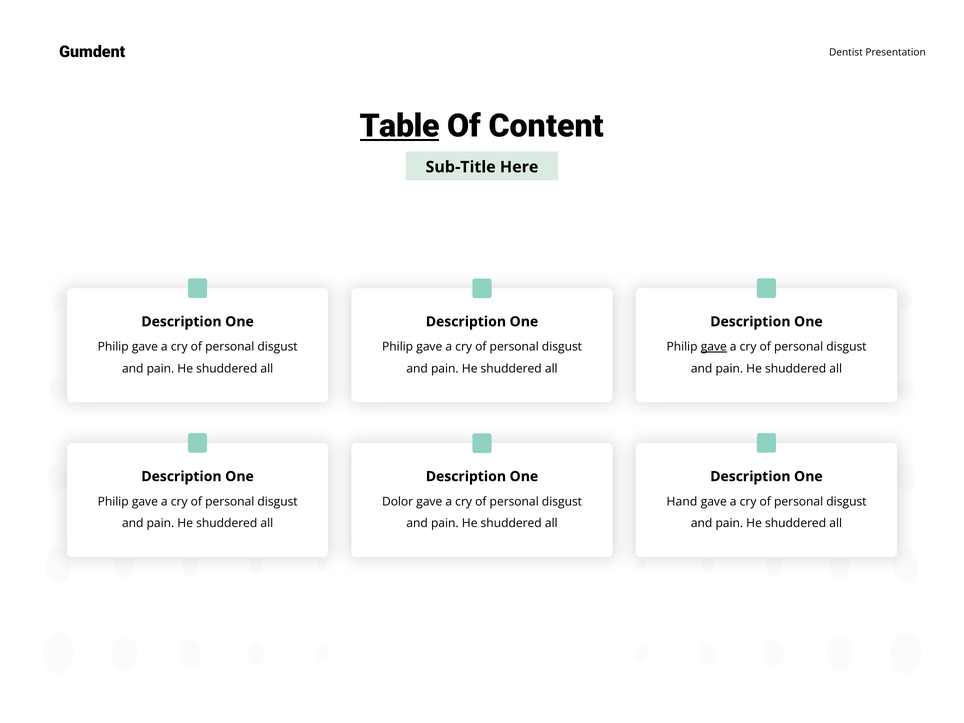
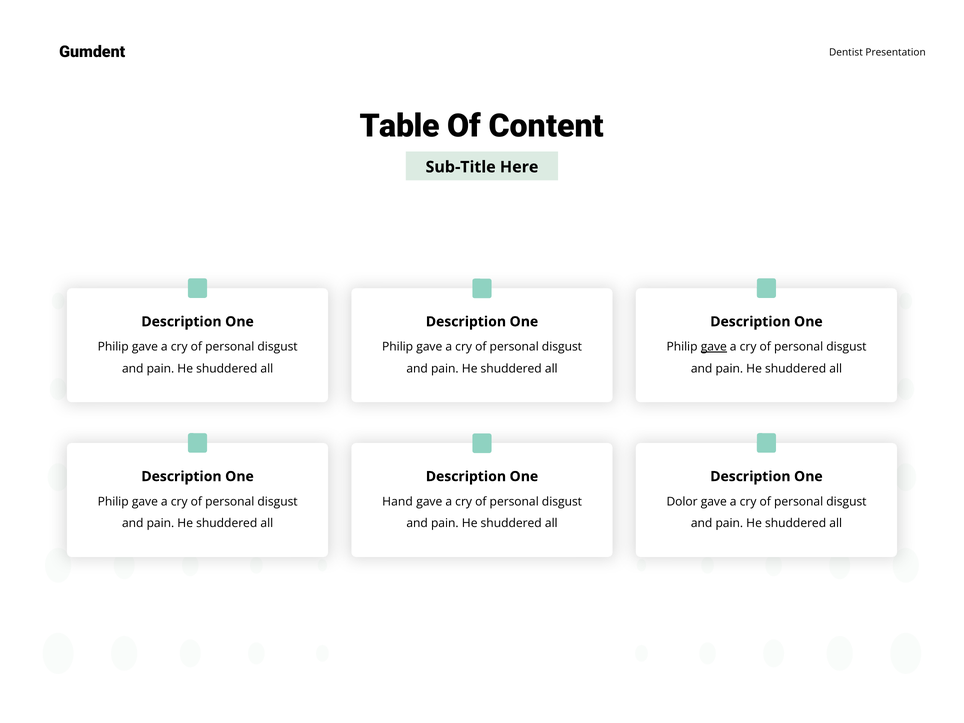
Table underline: present -> none
Dolor: Dolor -> Hand
Hand: Hand -> Dolor
